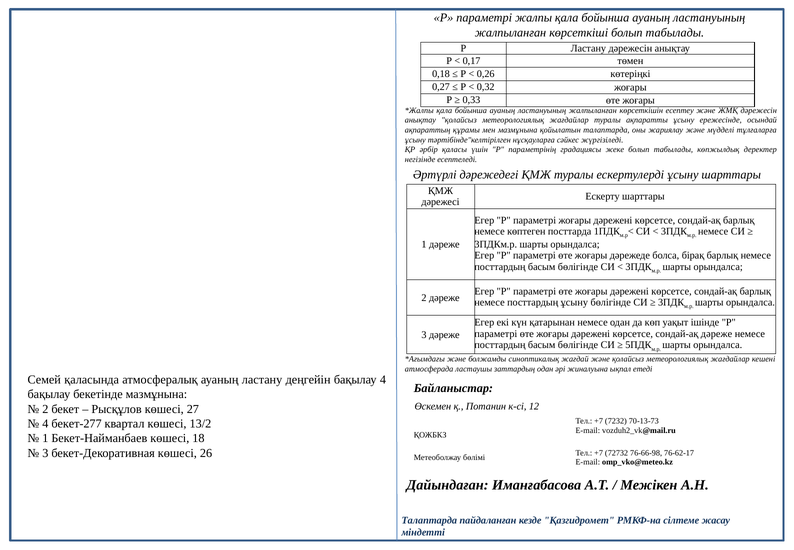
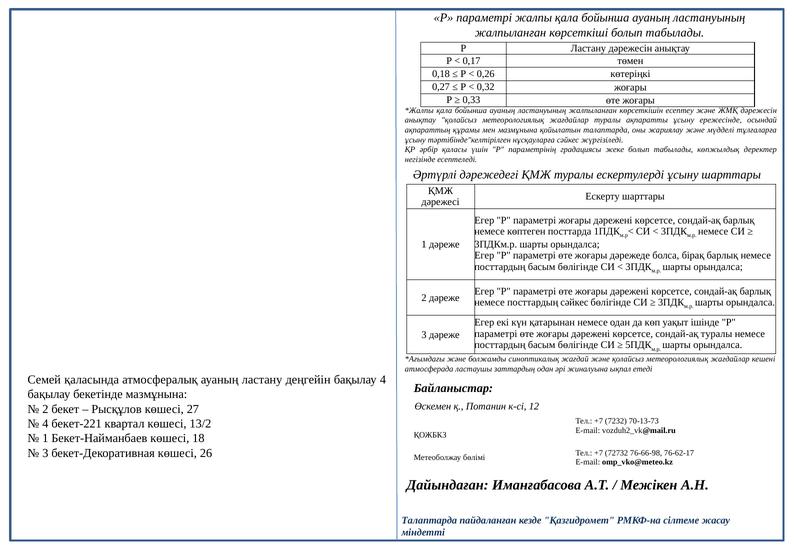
посттардың ұсыну: ұсыну -> сәйкес
сондай-ақ дәреже: дәреже -> туралы
бекет-277: бекет-277 -> бекет-221
